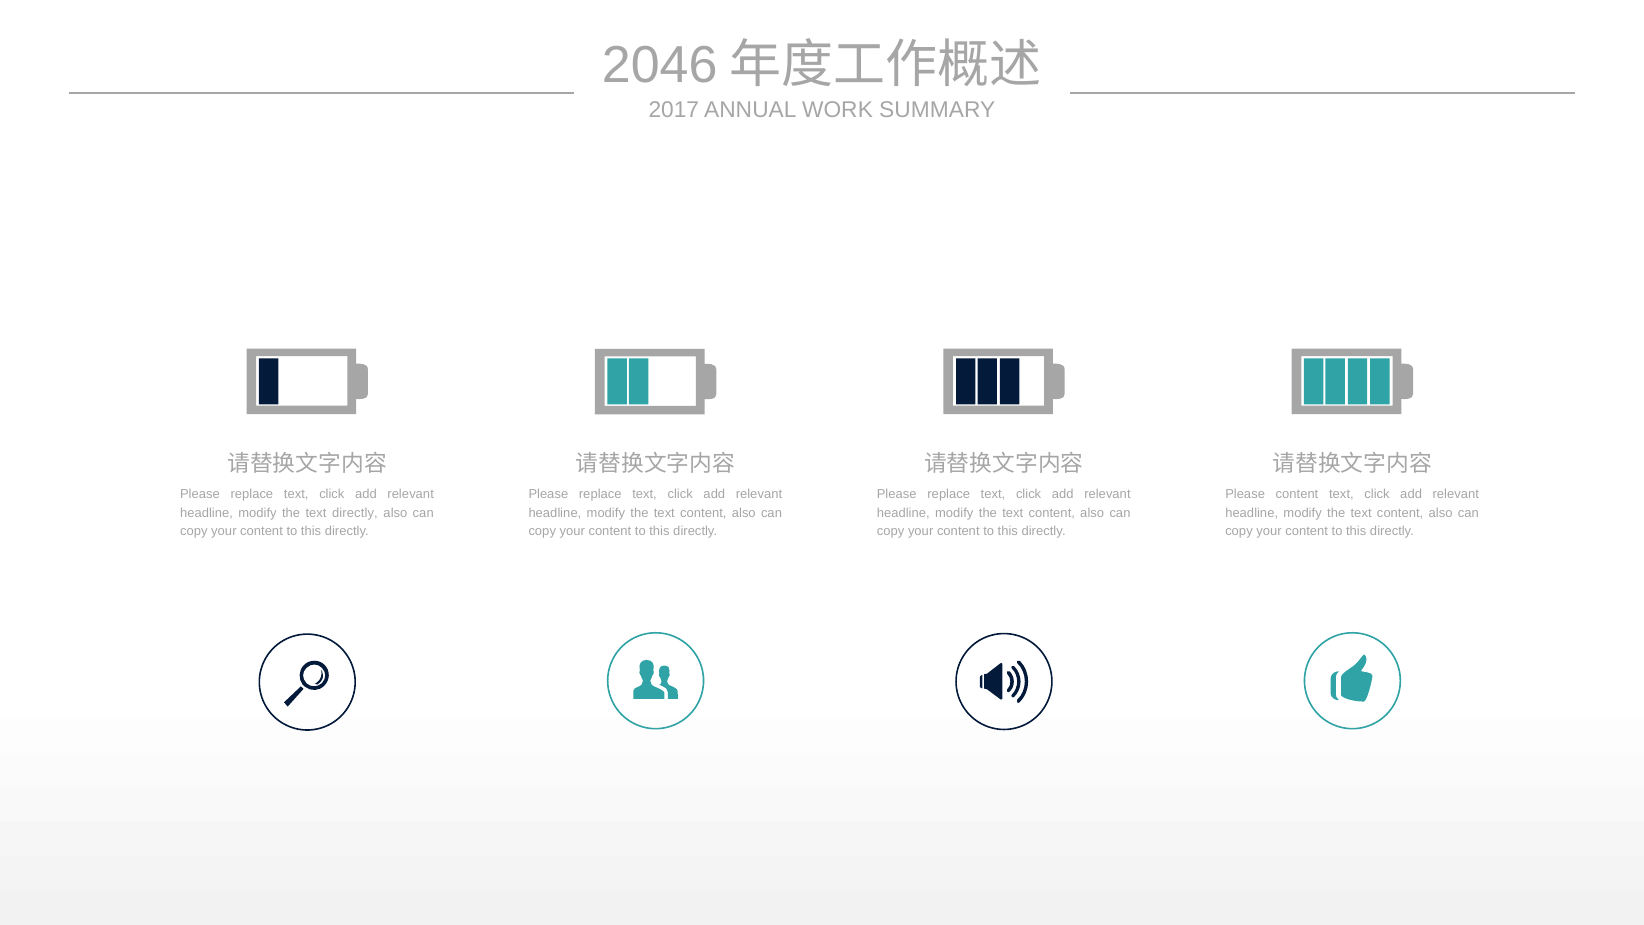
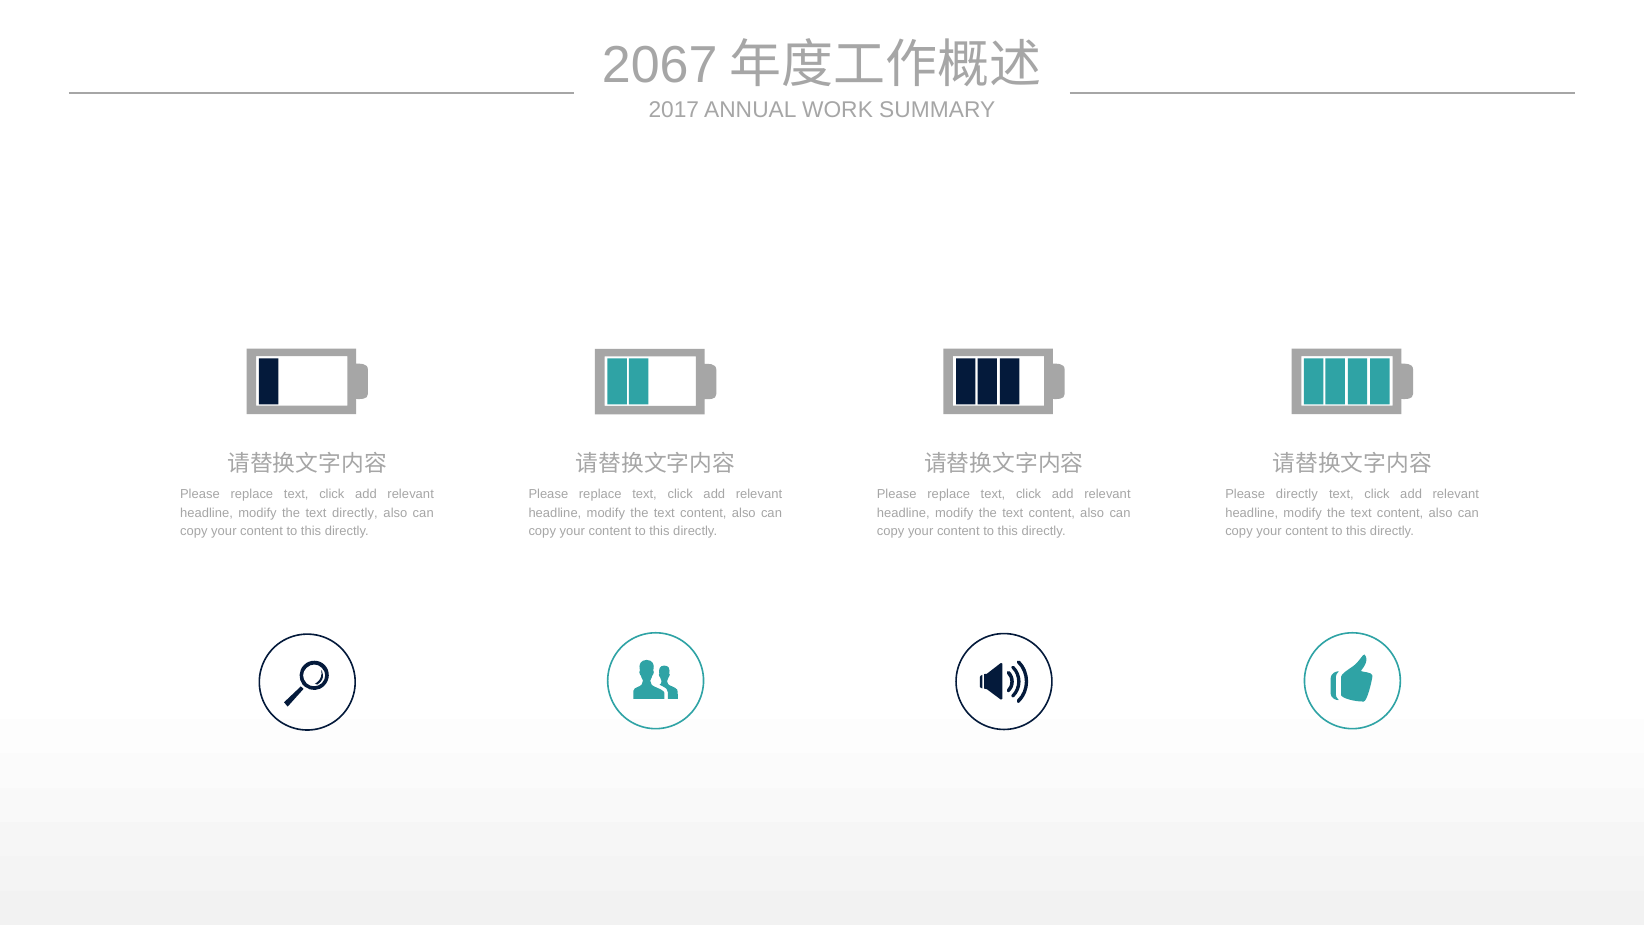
2046: 2046 -> 2067
Please content: content -> directly
